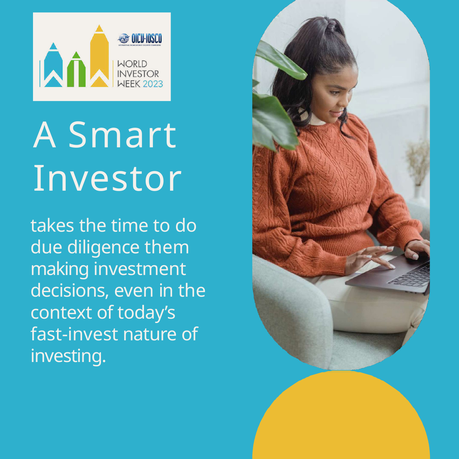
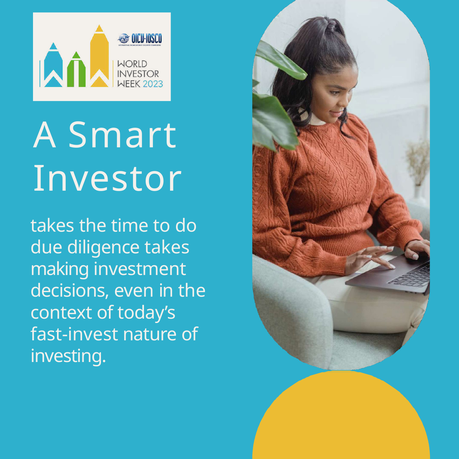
diligence them: them -> takes
